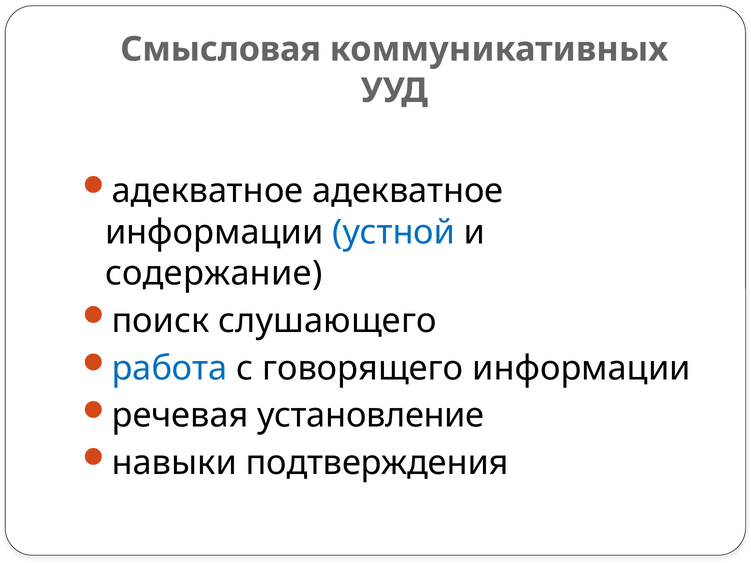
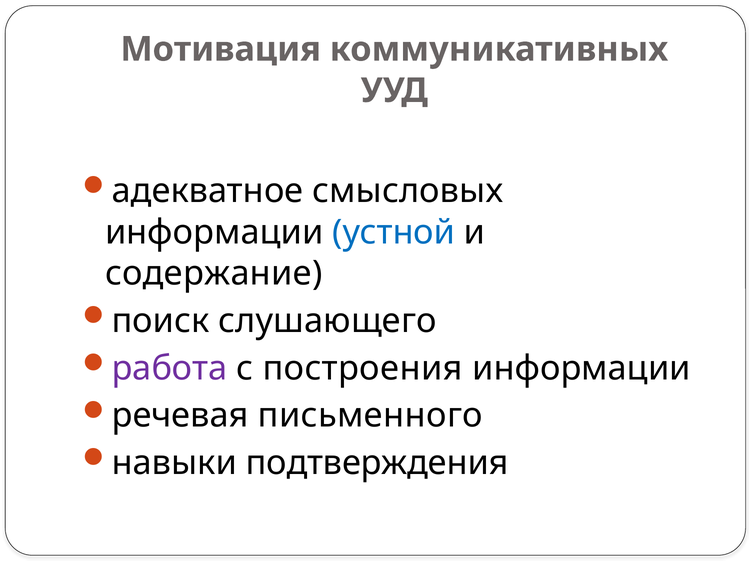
Смысловая: Смысловая -> Мотивация
адекватное адекватное: адекватное -> смысловых
работа colour: blue -> purple
говорящего: говорящего -> построения
установление: установление -> письменного
